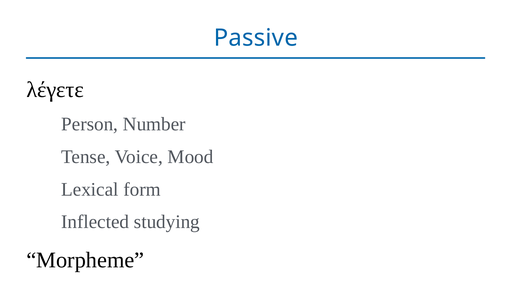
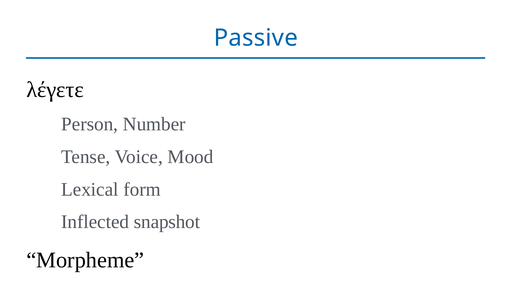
studying: studying -> snapshot
